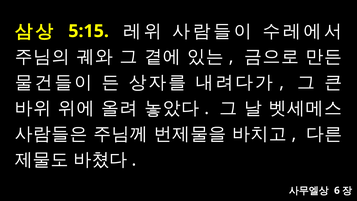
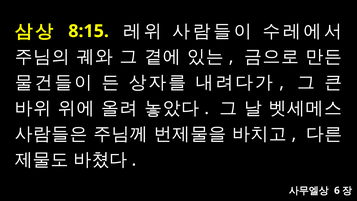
5:15: 5:15 -> 8:15
